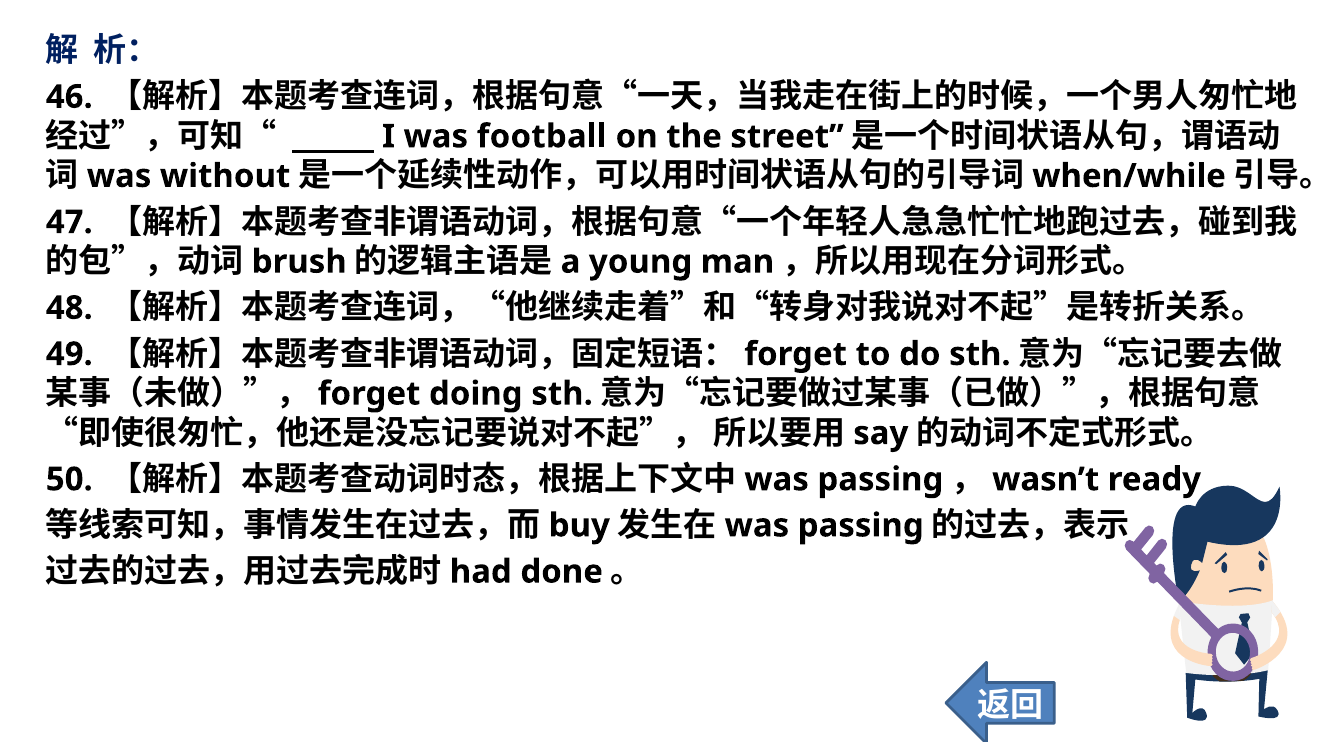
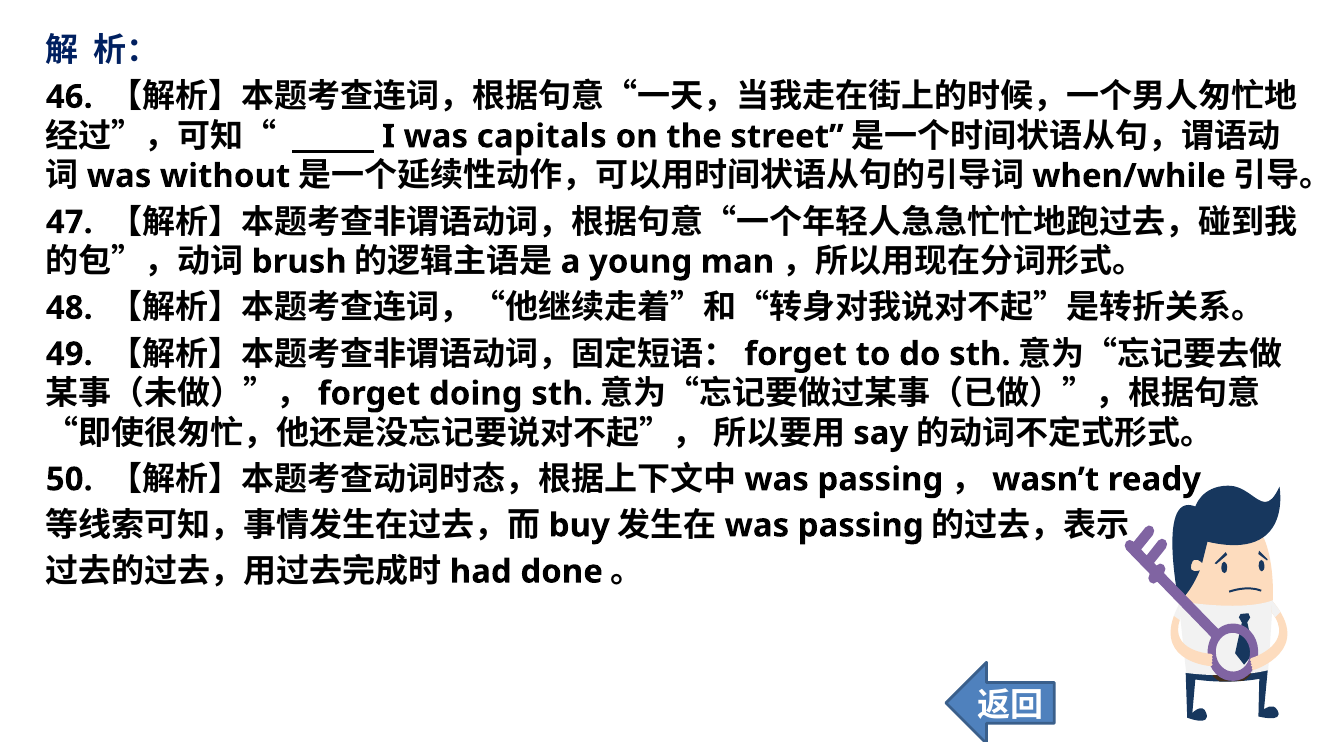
football: football -> capitals
